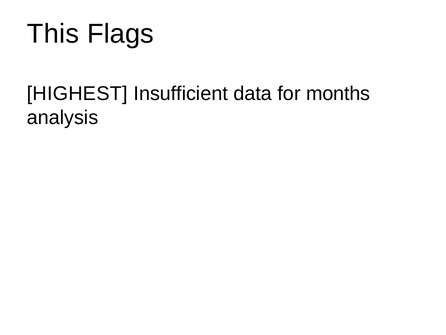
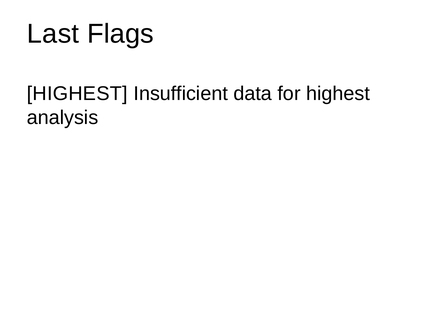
This: This -> Last
for months: months -> highest
